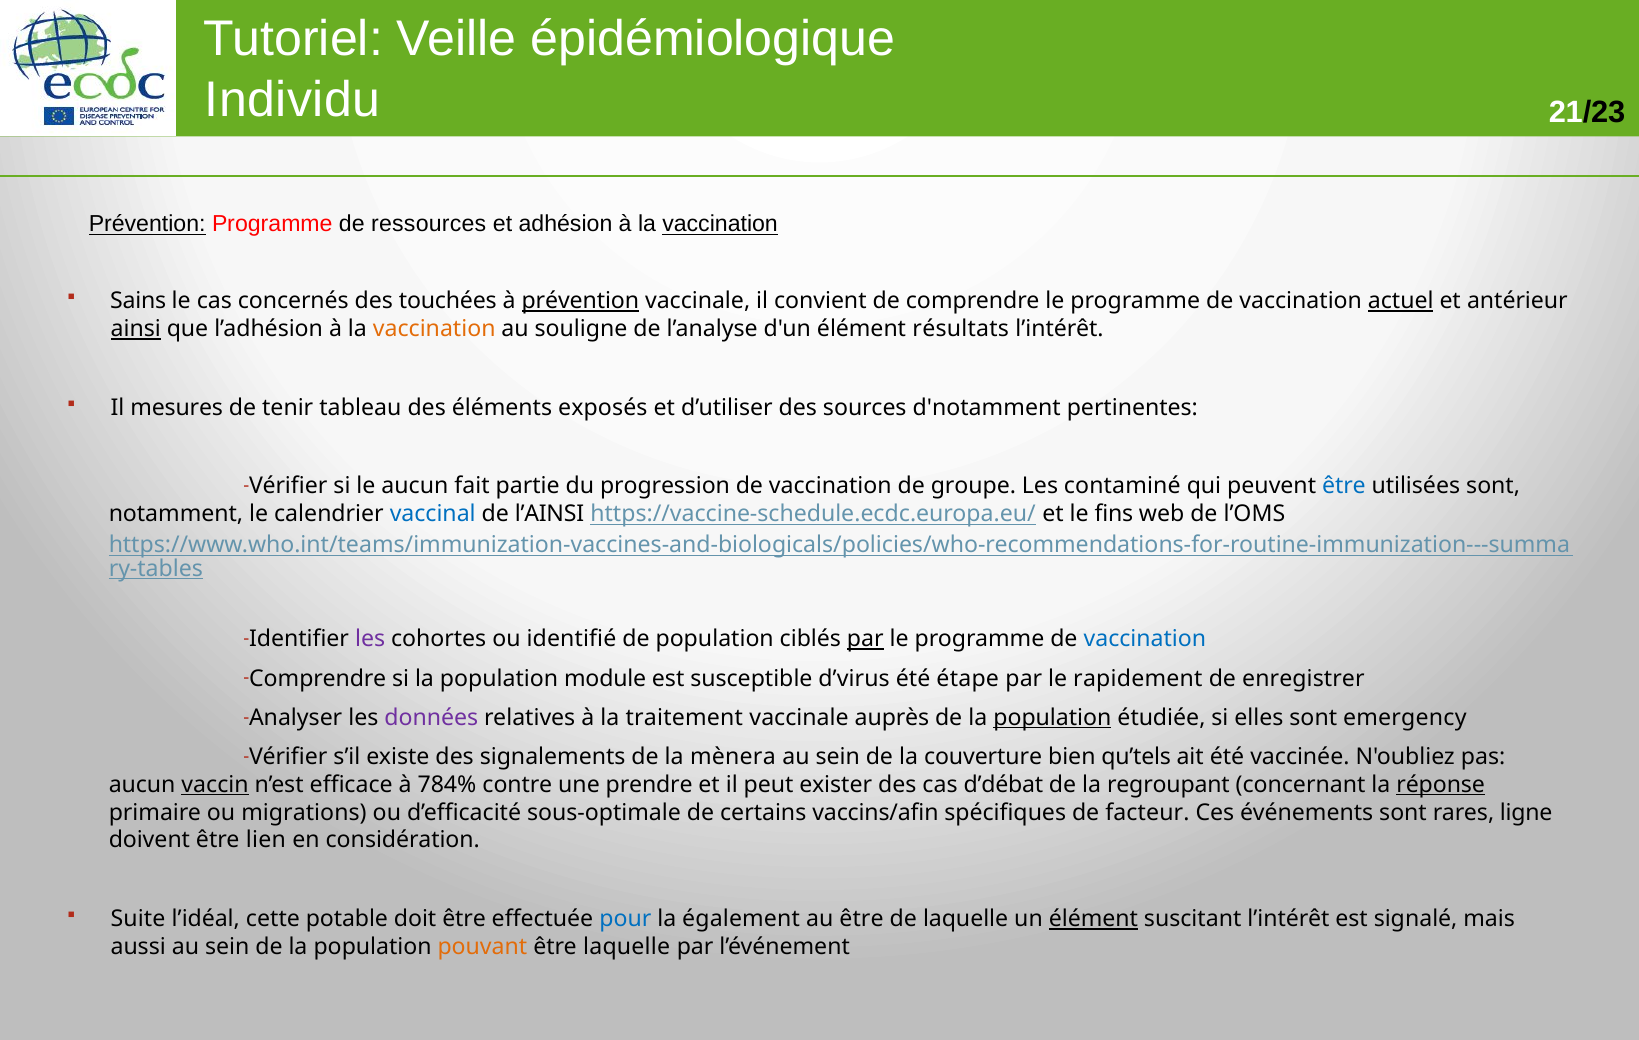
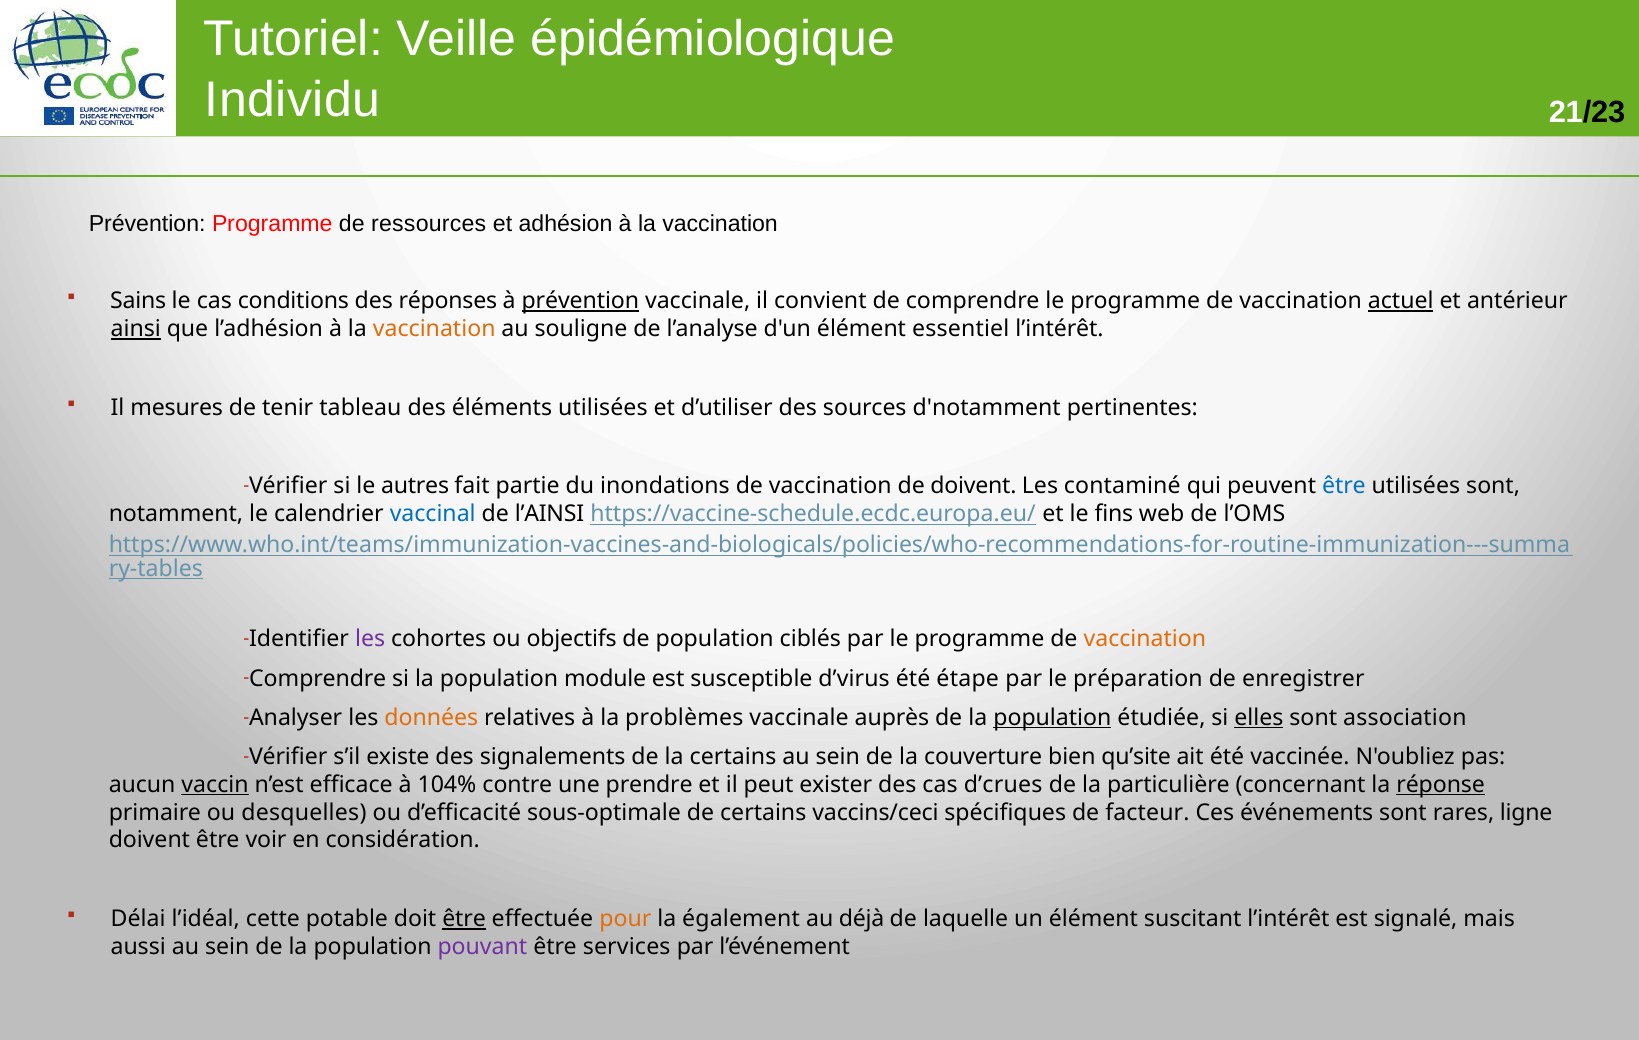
Prévention at (147, 224) underline: present -> none
vaccination at (720, 224) underline: present -> none
concernés: concernés -> conditions
touchées: touchées -> réponses
résultats: résultats -> essentiel
éléments exposés: exposés -> utilisées
le aucun: aucun -> autres
progression: progression -> inondations
de groupe: groupe -> doivent
identifié: identifié -> objectifs
par at (865, 640) underline: present -> none
vaccination at (1145, 640) colour: blue -> orange
rapidement: rapidement -> préparation
données colour: purple -> orange
traitement: traitement -> problèmes
elles underline: none -> present
emergency: emergency -> association
la mènera: mènera -> certains
qu’tels: qu’tels -> qu’site
784%: 784% -> 104%
d’débat: d’débat -> d’crues
regroupant: regroupant -> particulière
migrations: migrations -> desquelles
vaccins/afin: vaccins/afin -> vaccins/ceci
lien: lien -> voir
Suite: Suite -> Délai
être at (464, 919) underline: none -> present
pour colour: blue -> orange
au être: être -> déjà
élément at (1093, 919) underline: present -> none
pouvant colour: orange -> purple
être laquelle: laquelle -> services
